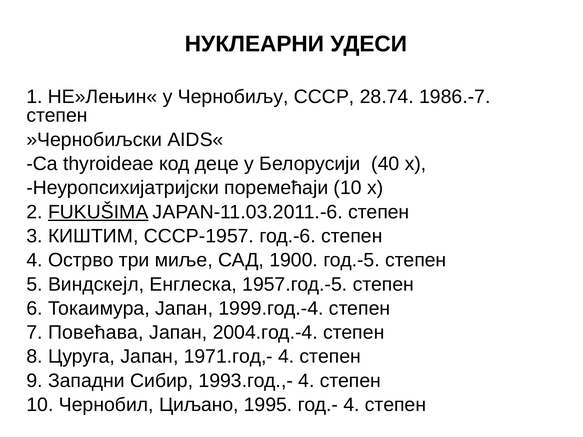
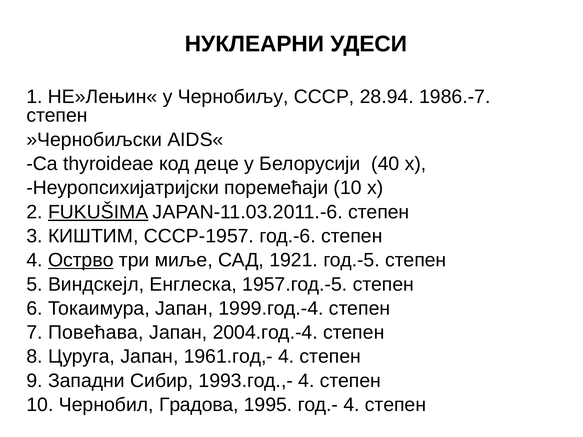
28.74: 28.74 -> 28.94
Острво underline: none -> present
1900: 1900 -> 1921
1971.год,-: 1971.год,- -> 1961.год,-
Циљано: Циљано -> Градова
